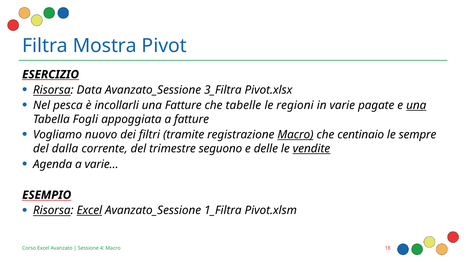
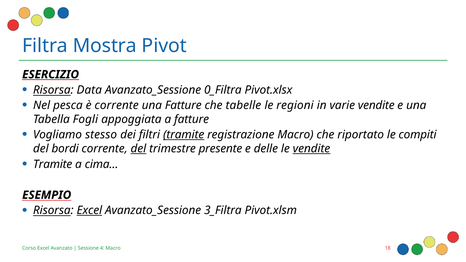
3_Filtra: 3_Filtra -> 0_Filtra
è incollarli: incollarli -> corrente
varie pagate: pagate -> vendite
una at (416, 105) underline: present -> none
nuovo: nuovo -> stesso
tramite at (184, 135) underline: none -> present
Macro at (295, 135) underline: present -> none
centinaio: centinaio -> riportato
sempre: sempre -> compiti
dalla: dalla -> bordi
del at (138, 149) underline: none -> present
seguono: seguono -> presente
Agenda at (53, 164): Agenda -> Tramite
varie…: varie… -> cima…
1_Filtra: 1_Filtra -> 3_Filtra
